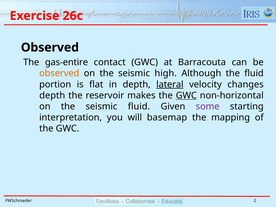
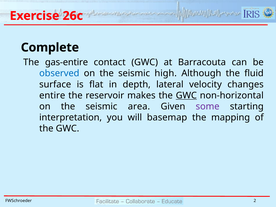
Observed at (50, 47): Observed -> Complete
observed at (59, 73) colour: orange -> blue
portion: portion -> surface
lateral underline: present -> none
depth at (52, 95): depth -> entire
seismic fluid: fluid -> area
